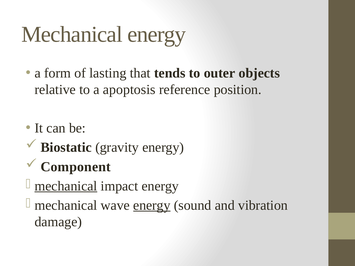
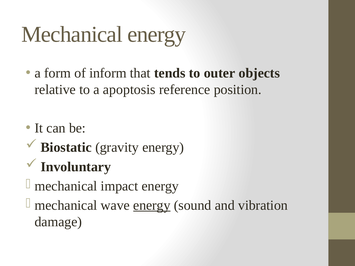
lasting: lasting -> inform
Component: Component -> Involuntary
mechanical at (66, 186) underline: present -> none
